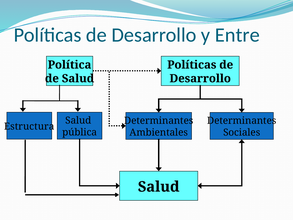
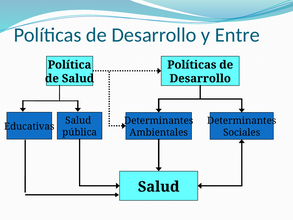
Estructura: Estructura -> Educativas
